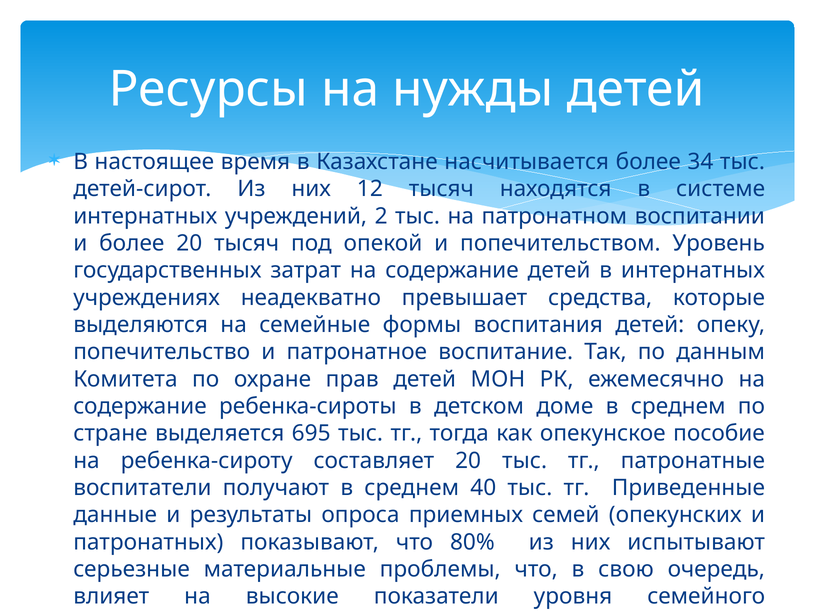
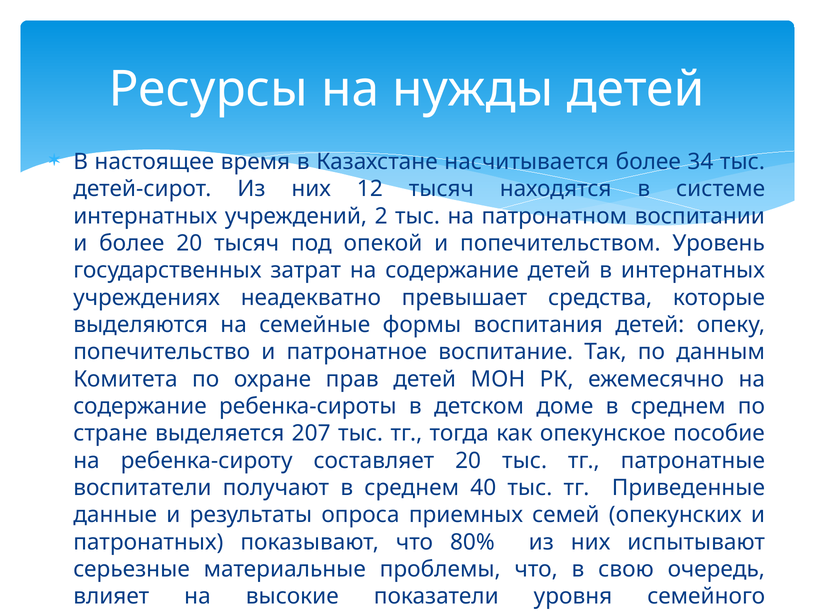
695: 695 -> 207
